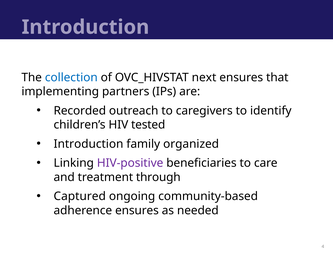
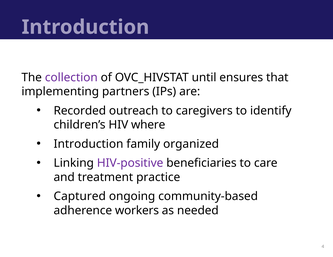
collection colour: blue -> purple
next: next -> until
tested: tested -> where
through: through -> practice
adherence ensures: ensures -> workers
